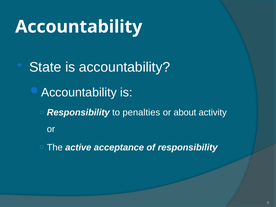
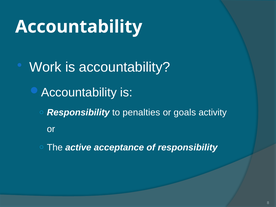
State: State -> Work
about: about -> goals
